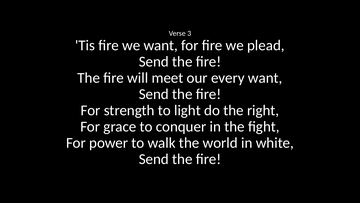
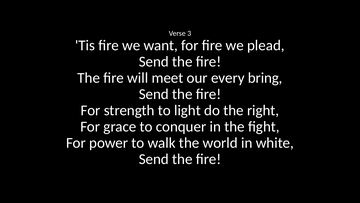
every want: want -> bring
